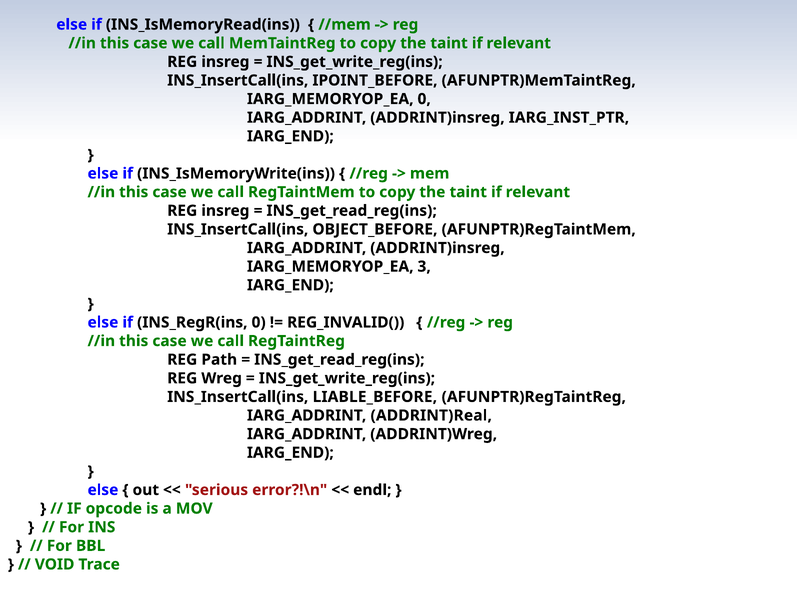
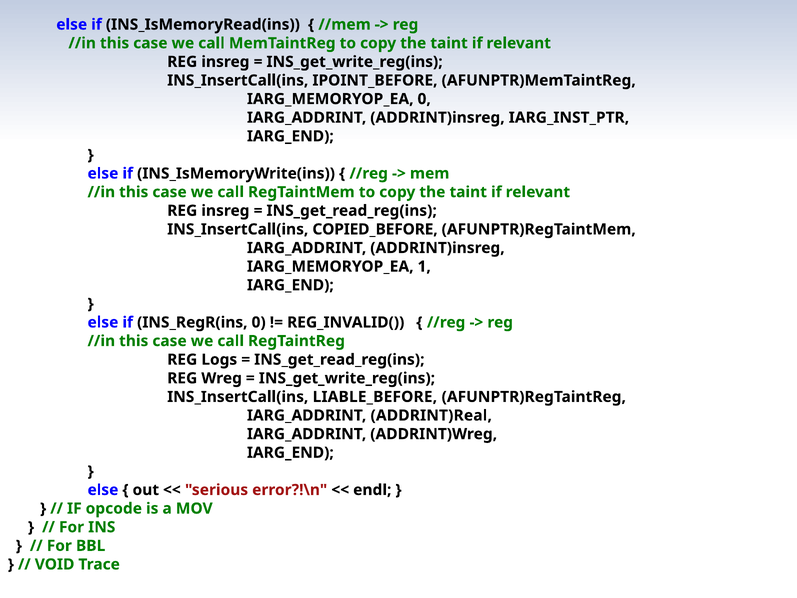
OBJECT_BEFORE: OBJECT_BEFORE -> COPIED_BEFORE
3: 3 -> 1
Path: Path -> Logs
